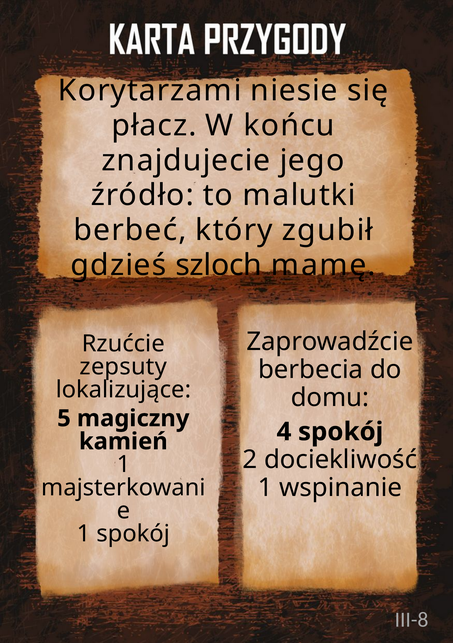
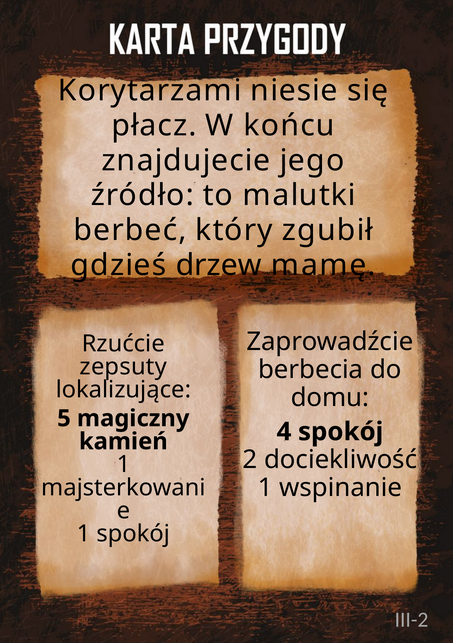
szloch: szloch -> drzew
III-8: III-8 -> III-2
